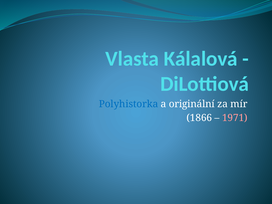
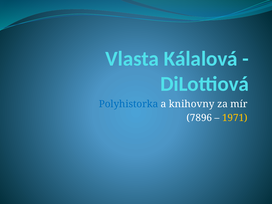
originální: originální -> knihovny
1866: 1866 -> 7896
1971 colour: pink -> yellow
